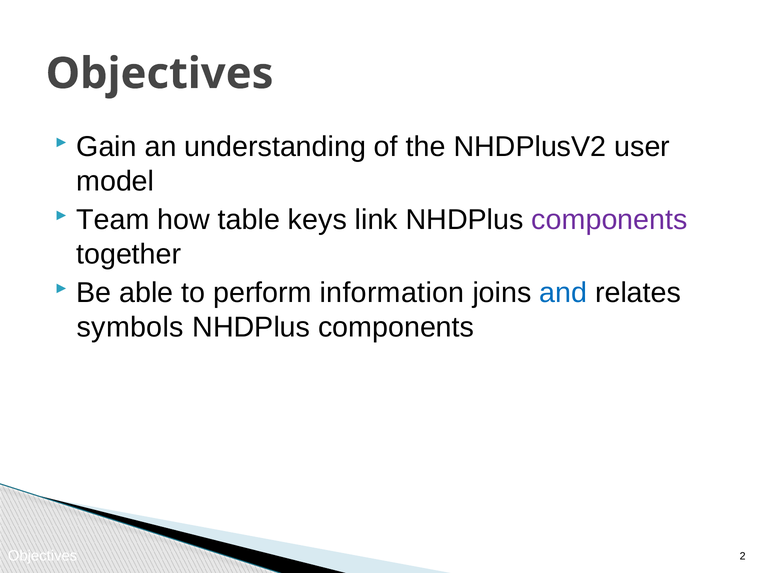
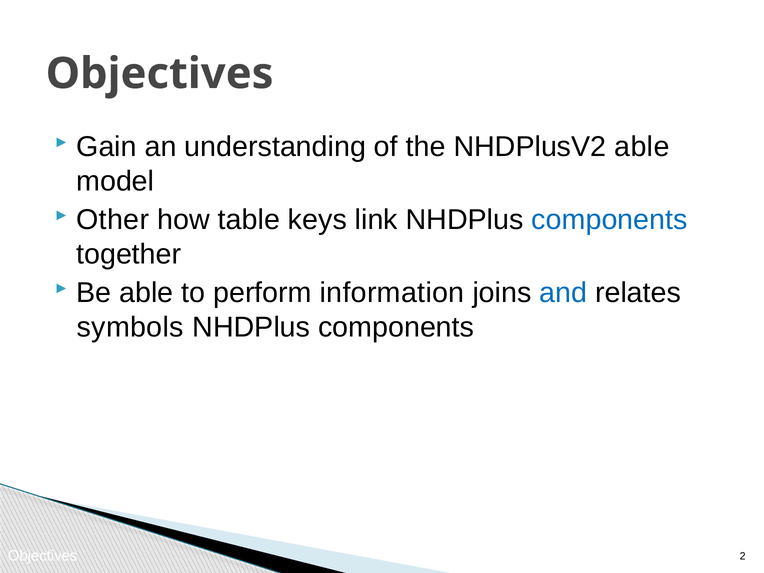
NHDPlusV2 user: user -> able
Team: Team -> Other
components at (609, 220) colour: purple -> blue
